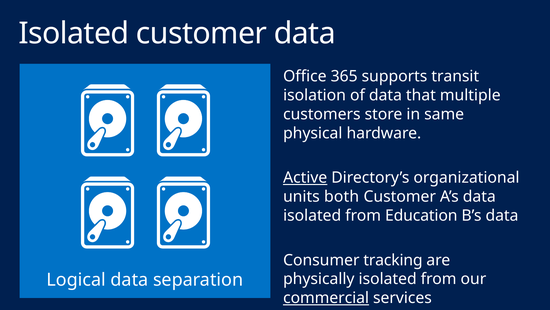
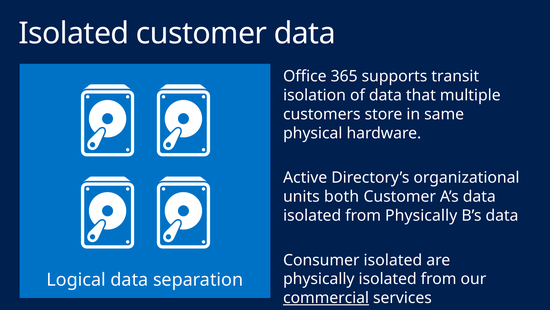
Active underline: present -> none
from Education: Education -> Physically
Consumer tracking: tracking -> isolated
